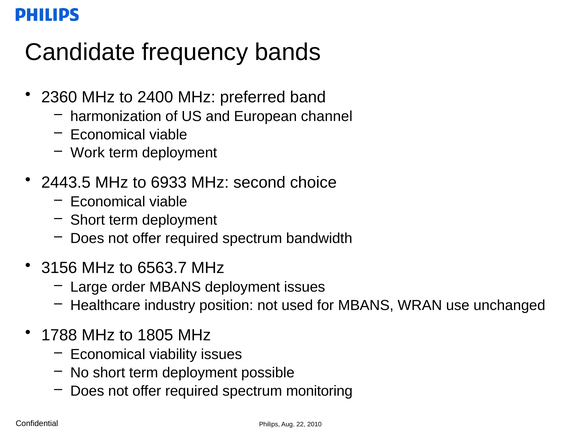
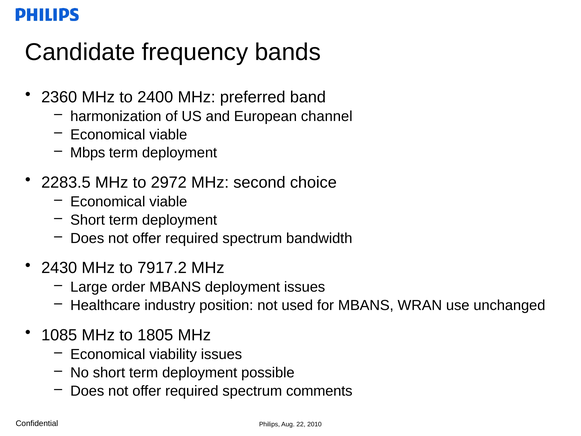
Work: Work -> Mbps
2443.5: 2443.5 -> 2283.5
6933: 6933 -> 2972
3156: 3156 -> 2430
6563.7: 6563.7 -> 7917.2
1788: 1788 -> 1085
monitoring: monitoring -> comments
